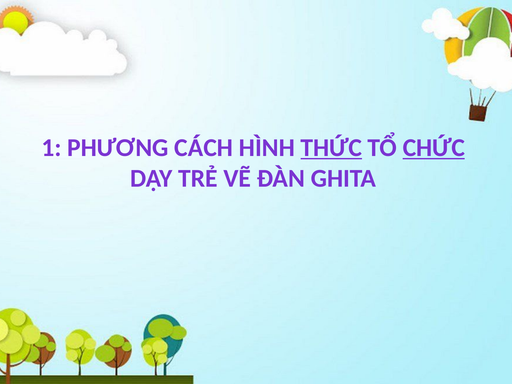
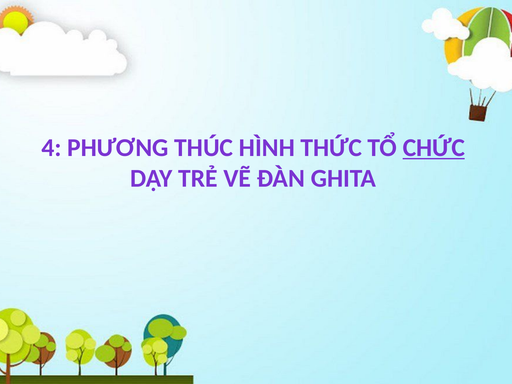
1: 1 -> 4
CÁCH: CÁCH -> THÚC
THỨC underline: present -> none
